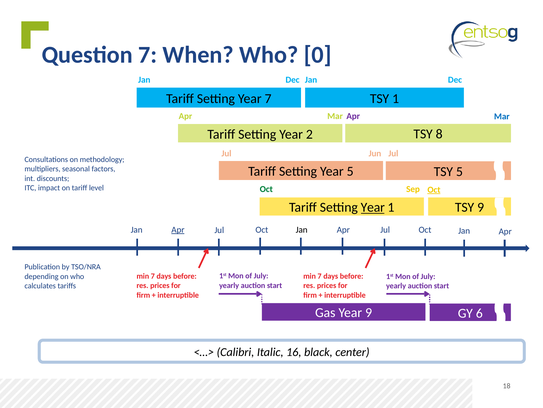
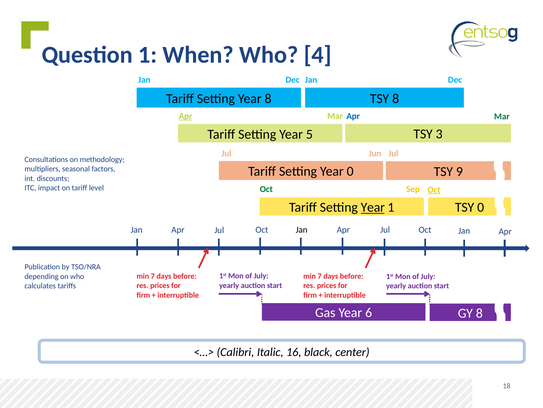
Question 7: 7 -> 1
0: 0 -> 4
Year 7: 7 -> 8
TSY 1: 1 -> 8
Apr at (185, 116) underline: none -> present
Apr at (353, 116) colour: purple -> blue
Mar at (502, 116) colour: blue -> green
8: 8 -> 3
2: 2 -> 5
Year 5: 5 -> 0
TSY 5: 5 -> 9
TSY 9: 9 -> 0
Apr at (178, 229) underline: present -> none
Year 9: 9 -> 6
GY 6: 6 -> 8
